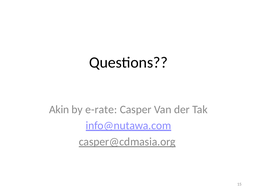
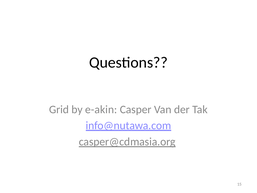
Akin: Akin -> Grid
e-rate: e-rate -> e-akin
